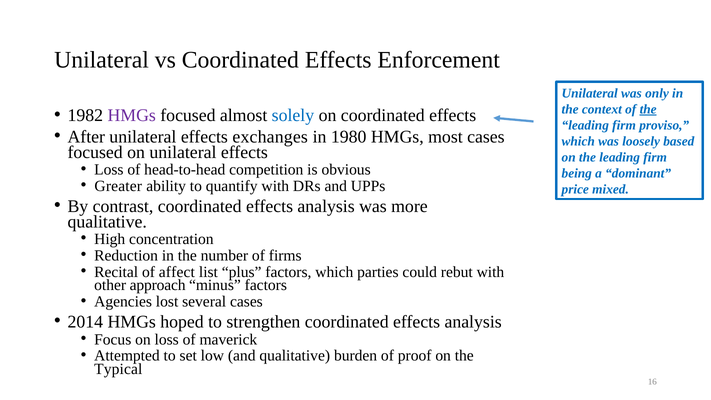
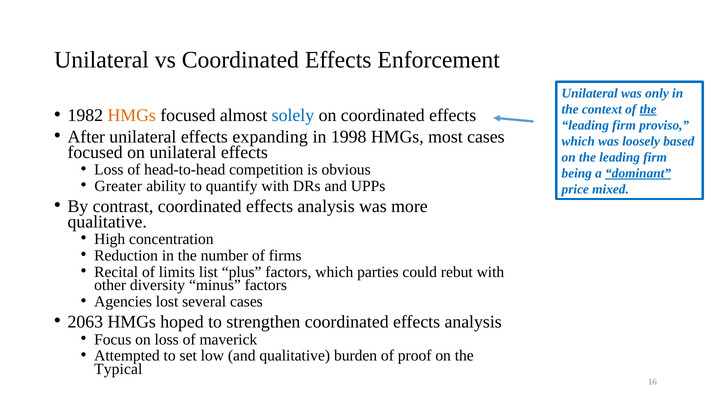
HMGs at (132, 116) colour: purple -> orange
exchanges: exchanges -> expanding
1980: 1980 -> 1998
dominant underline: none -> present
affect: affect -> limits
approach: approach -> diversity
2014: 2014 -> 2063
